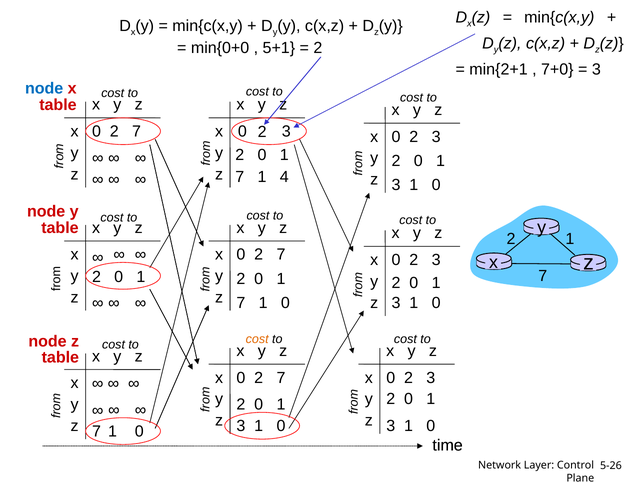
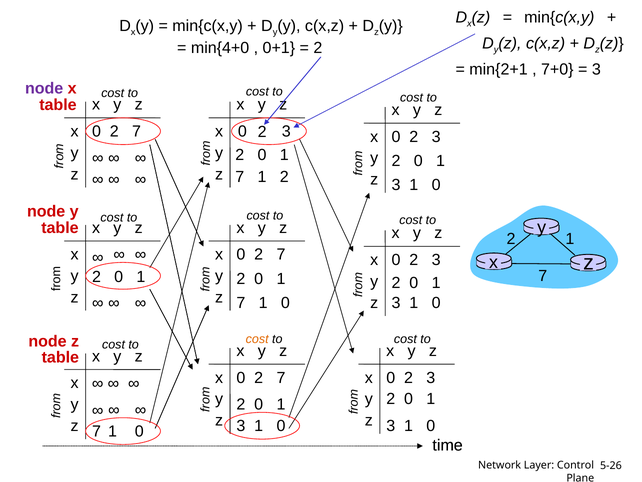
min{0+0: min{0+0 -> min{4+0
5+1: 5+1 -> 0+1
node at (44, 89) colour: blue -> purple
7 1 4: 4 -> 2
